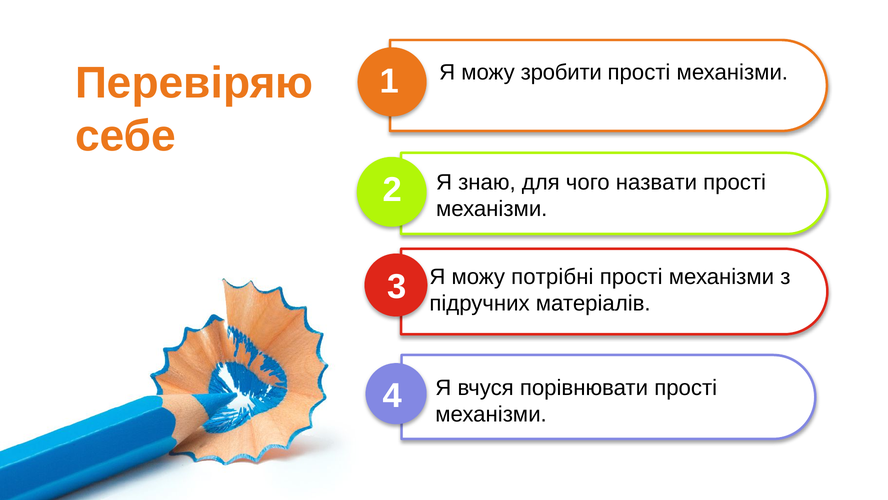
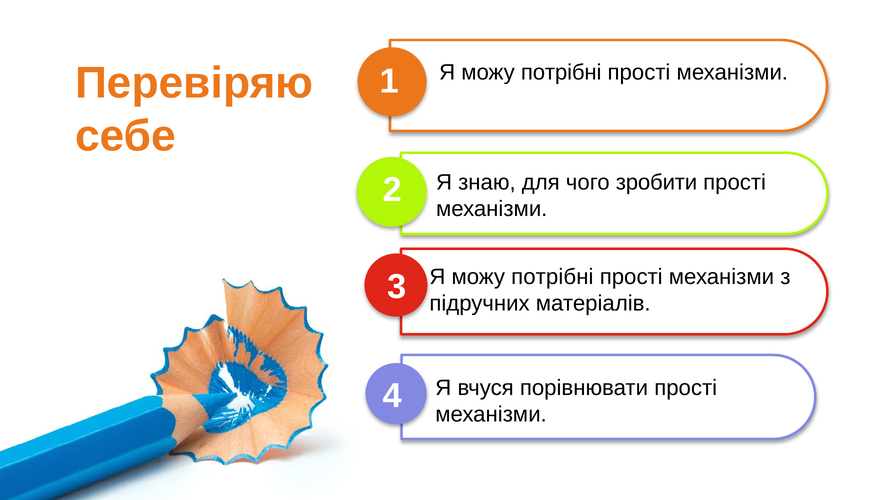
зробити at (561, 72): зробити -> потрібні
назвати: назвати -> зробити
